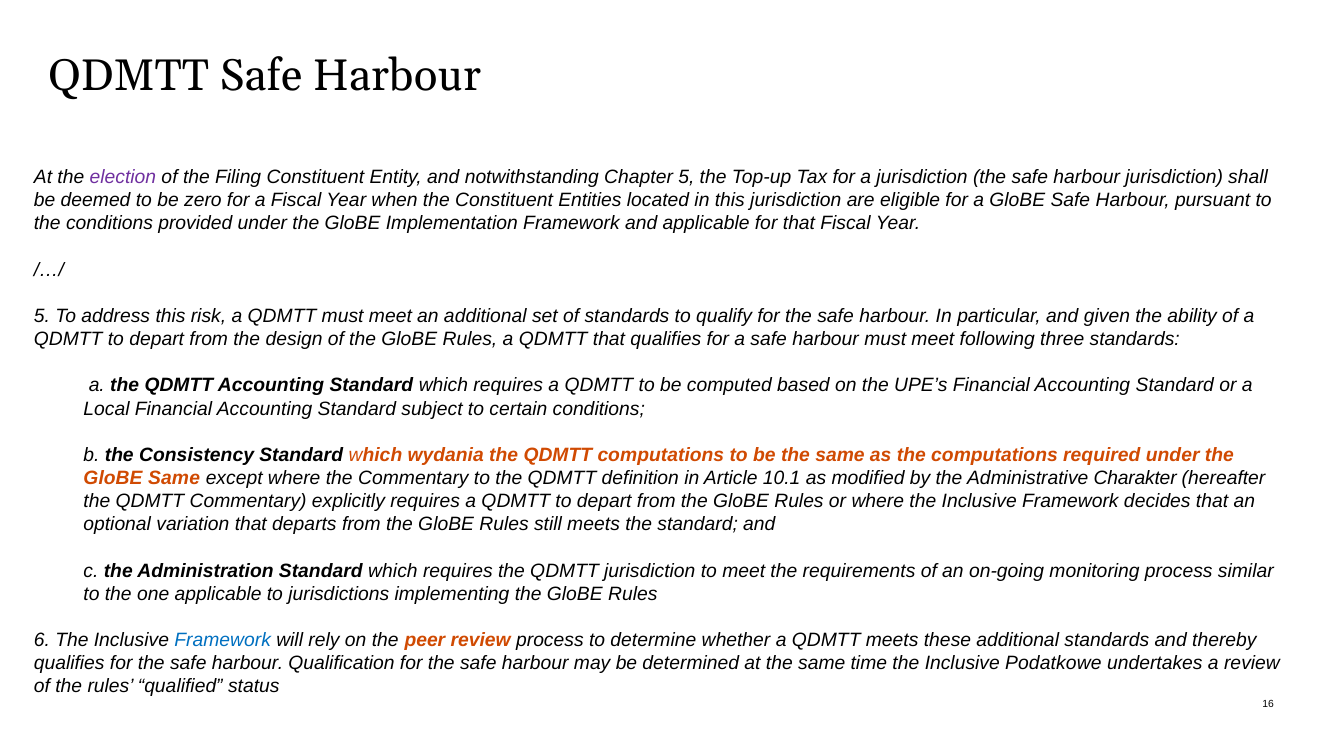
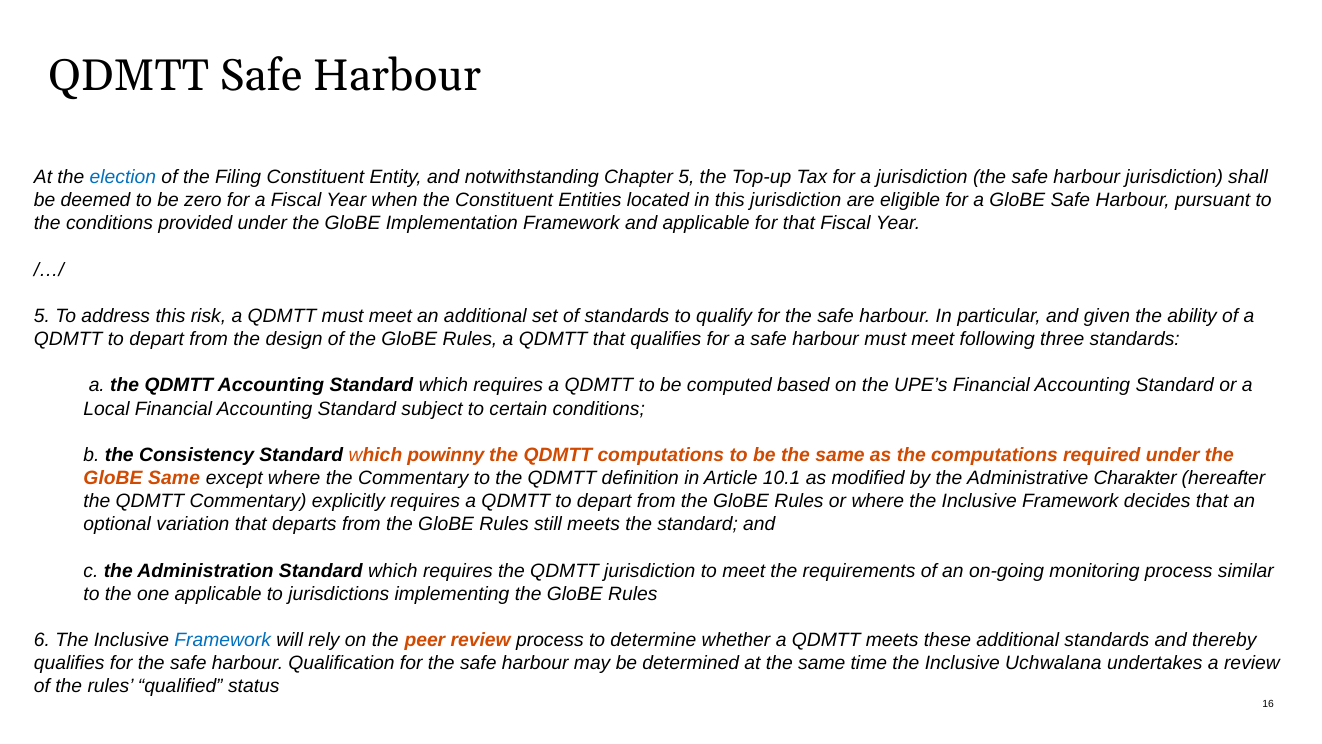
election colour: purple -> blue
wydania: wydania -> powinny
Podatkowe: Podatkowe -> Uchwalana
